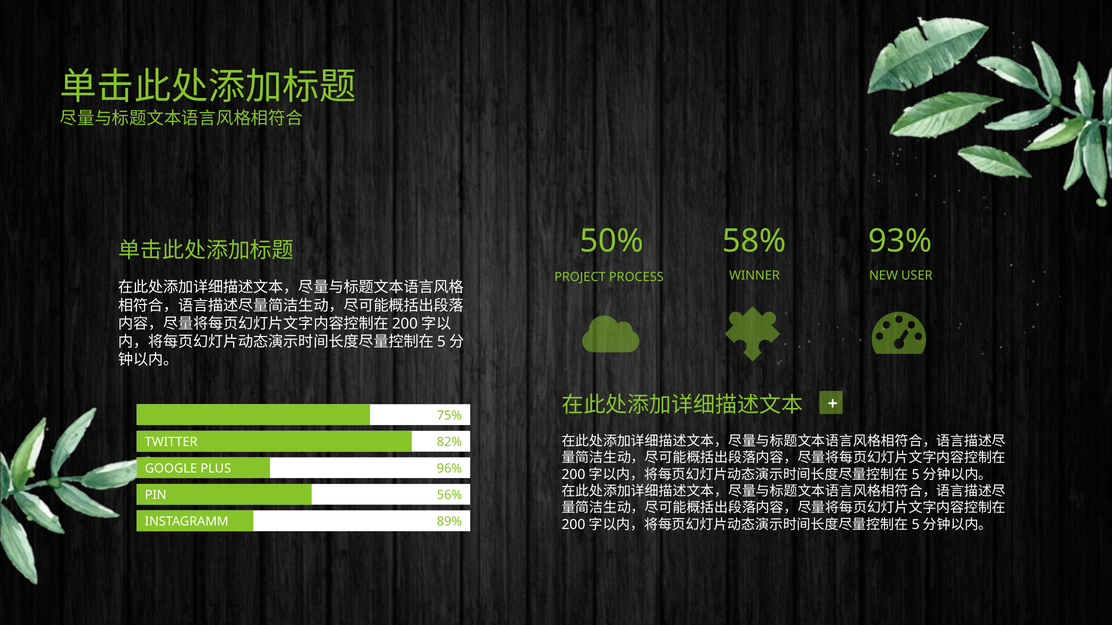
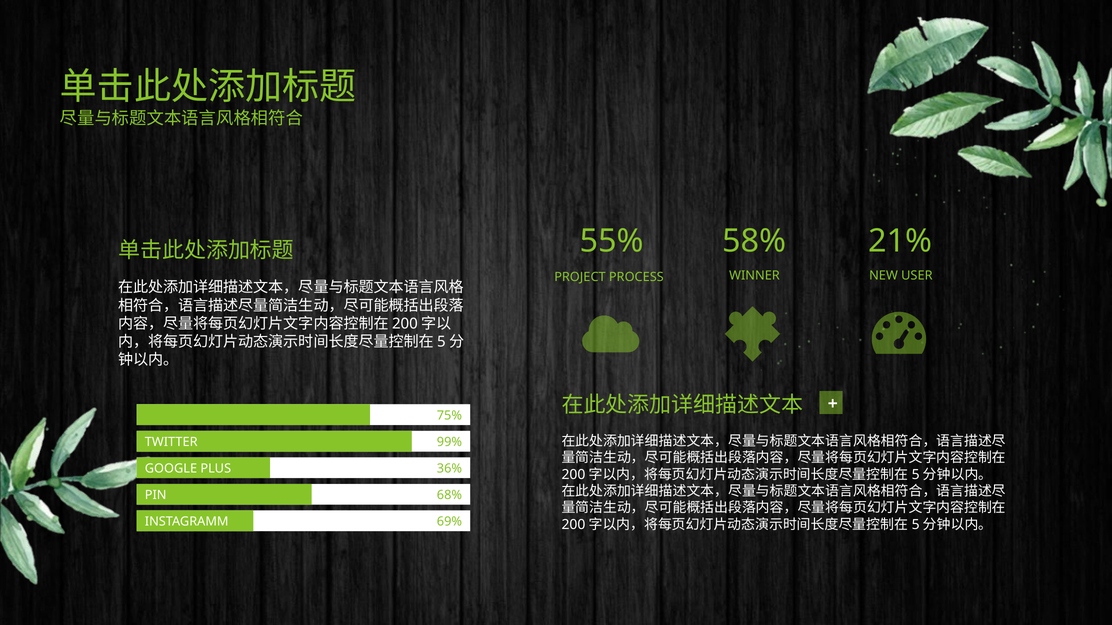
50%: 50% -> 55%
93%: 93% -> 21%
82%: 82% -> 99%
96%: 96% -> 36%
56%: 56% -> 68%
89%: 89% -> 69%
